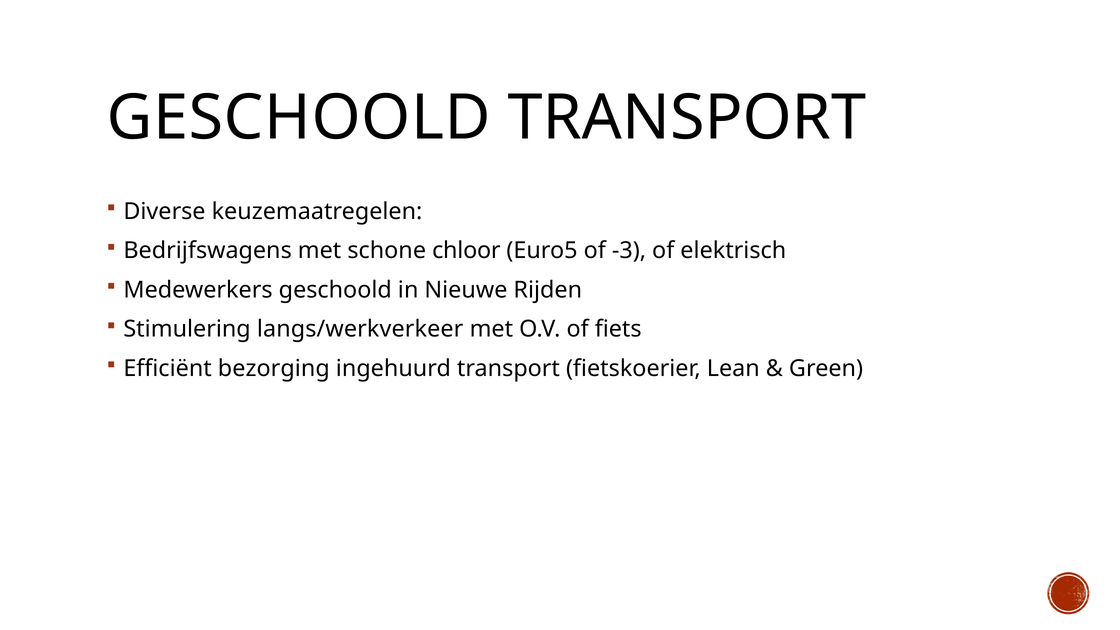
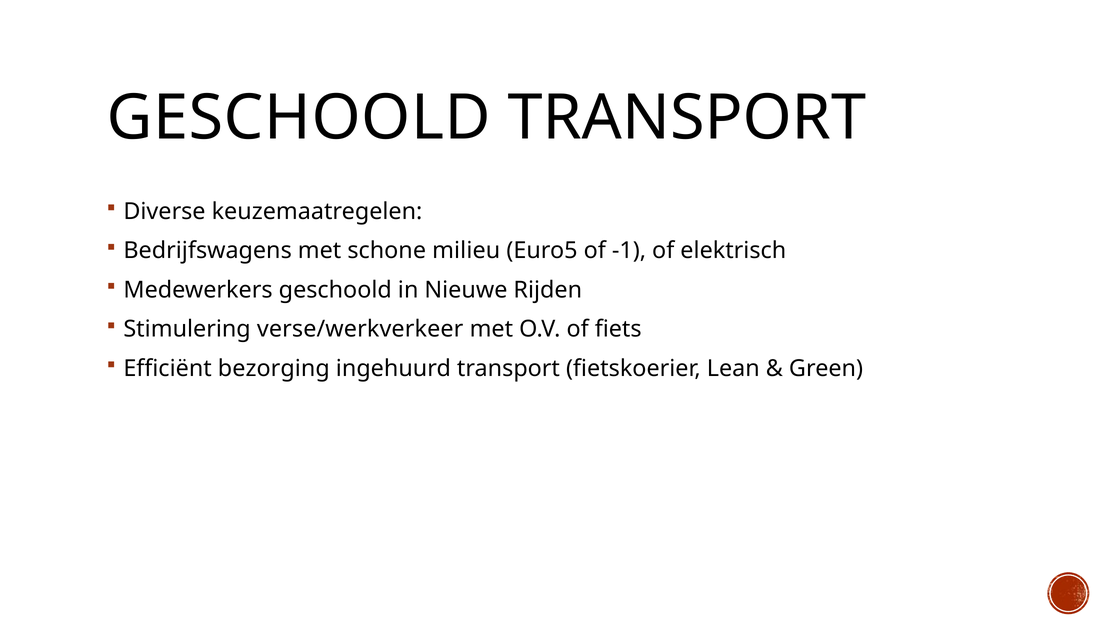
chloor: chloor -> milieu
-3: -3 -> -1
langs/werkverkeer: langs/werkverkeer -> verse/werkverkeer
